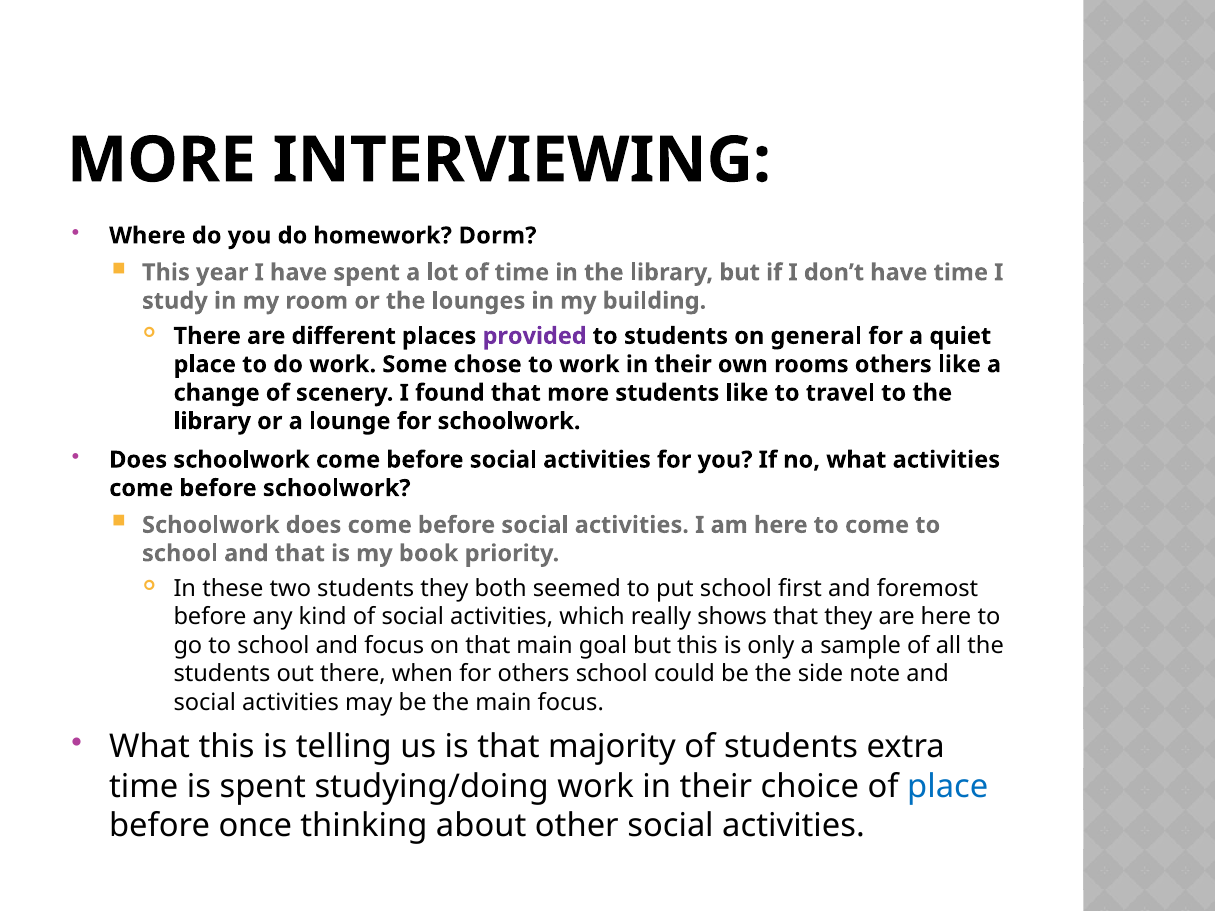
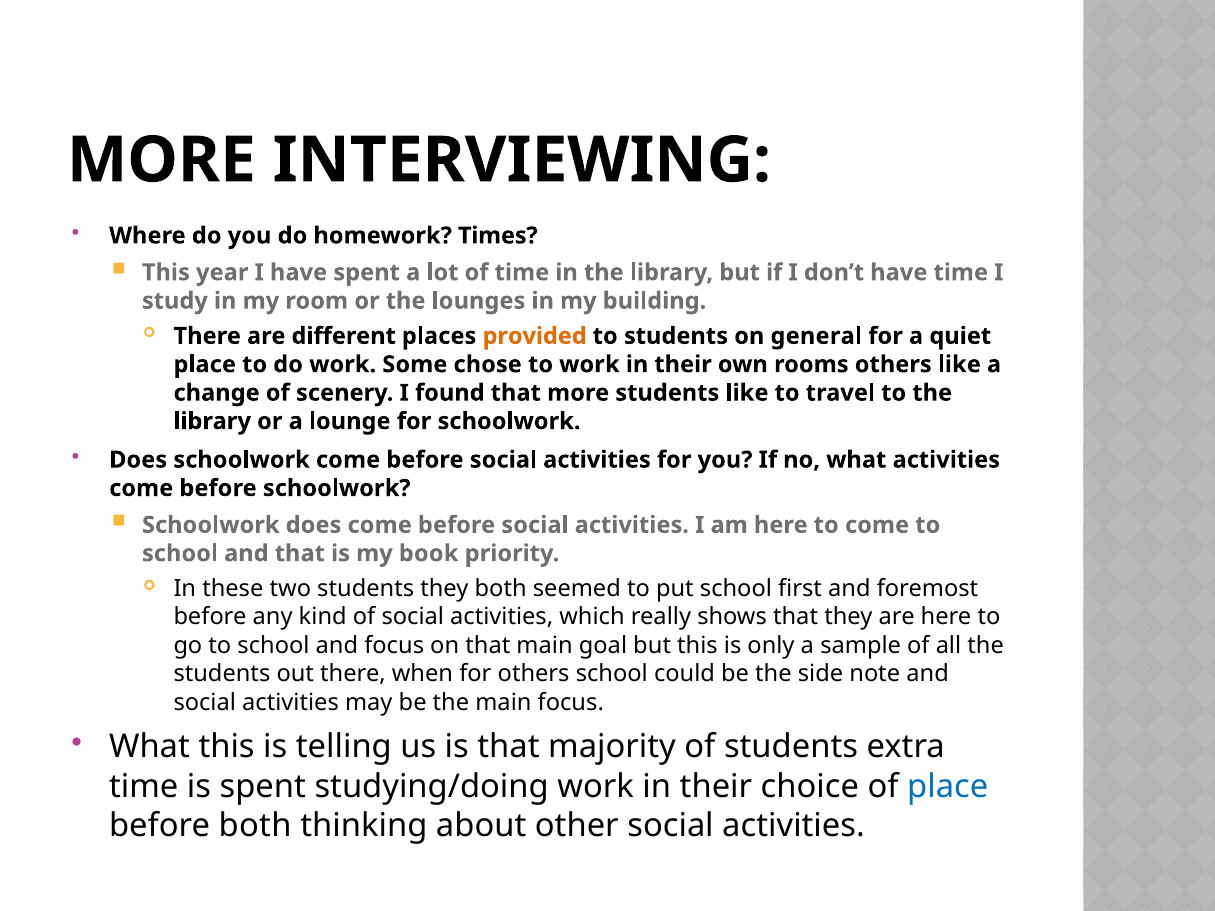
Dorm: Dorm -> Times
provided colour: purple -> orange
before once: once -> both
